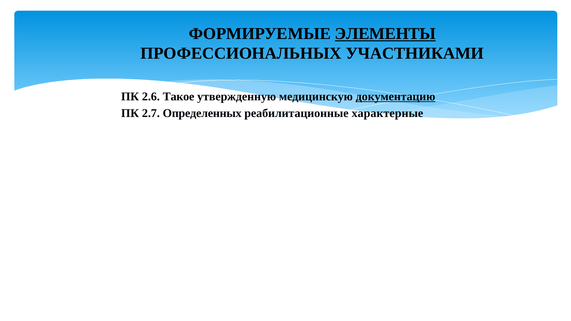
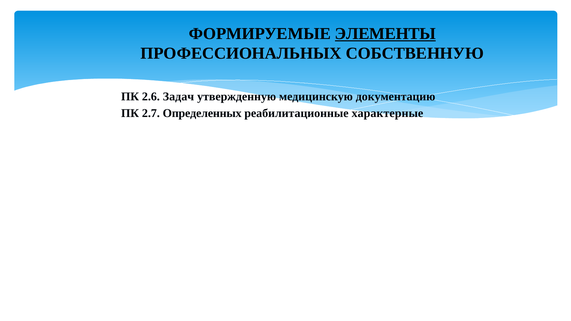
УЧАСТНИКАМИ: УЧАСТНИКАМИ -> СОБСТВЕННУЮ
Такое: Такое -> Задач
документацию underline: present -> none
